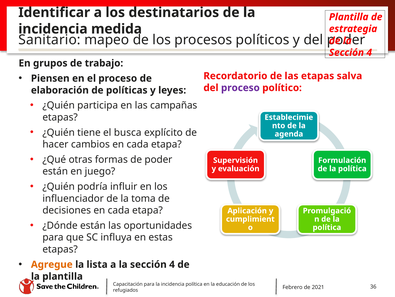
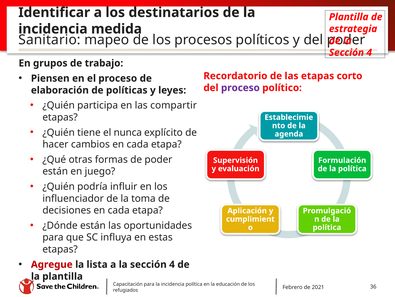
salva: salva -> corto
campañas: campañas -> compartir
busca: busca -> nunca
Agregue colour: orange -> red
